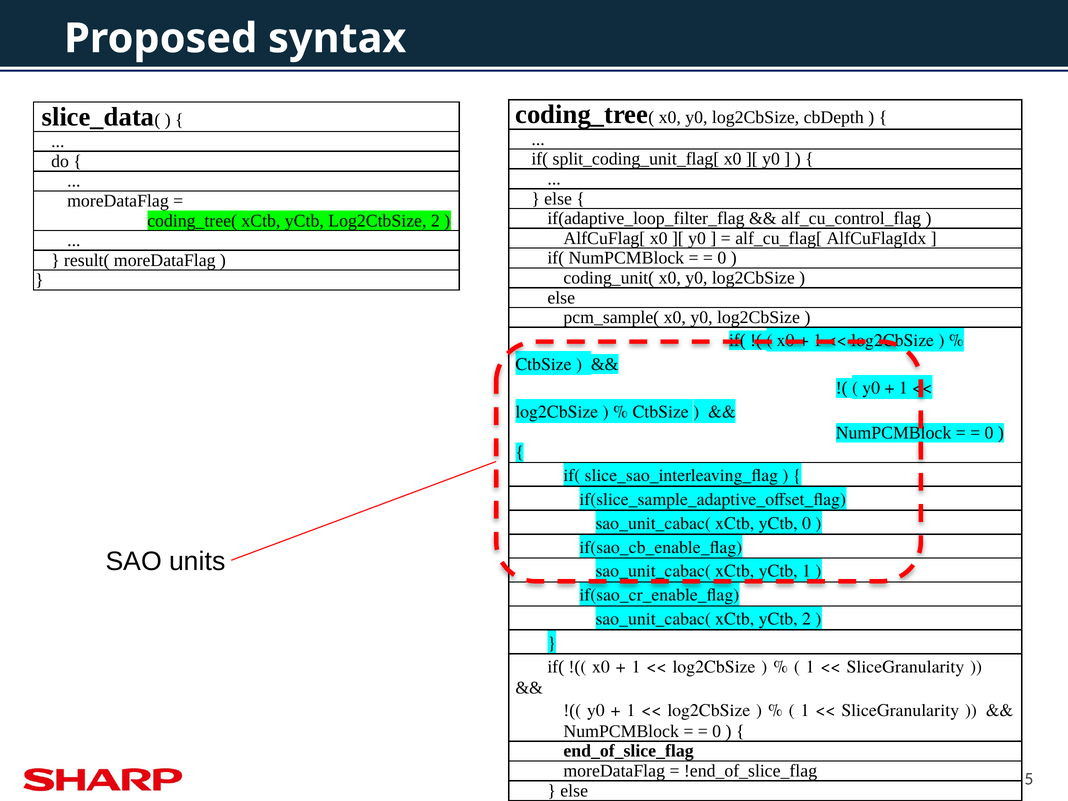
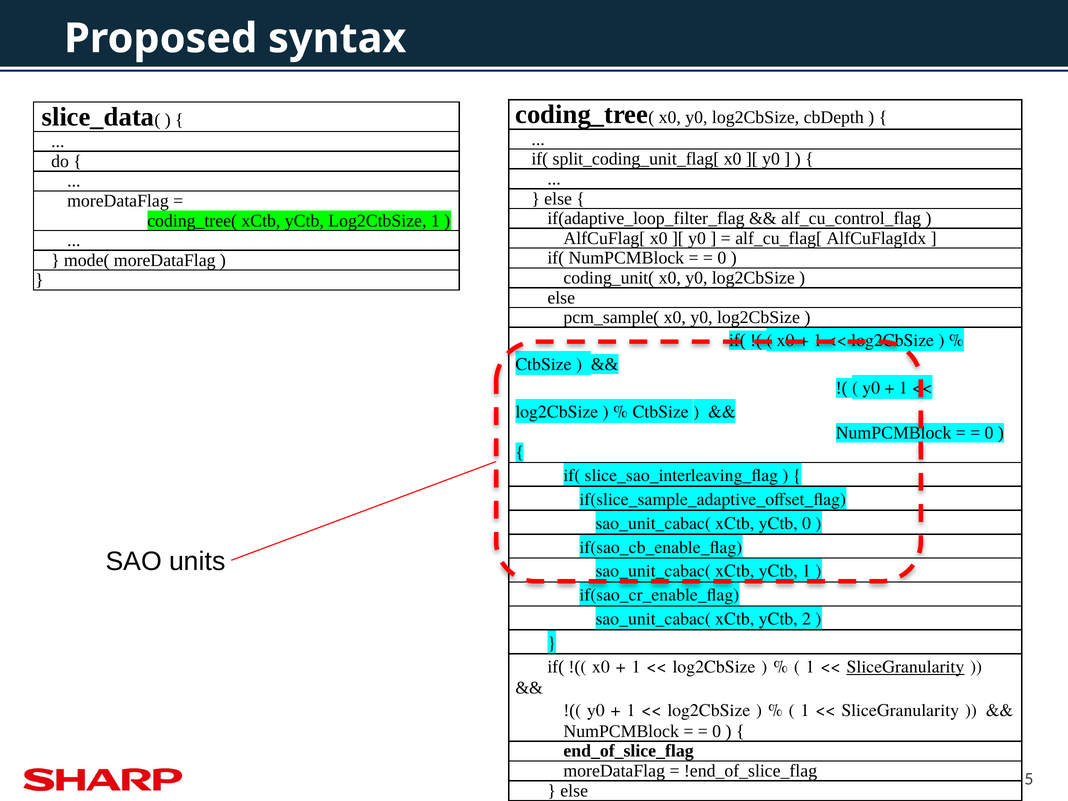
Log2CtbSize 2: 2 -> 1
result(: result( -> mode(
SliceGranularity at (905, 667) underline: none -> present
